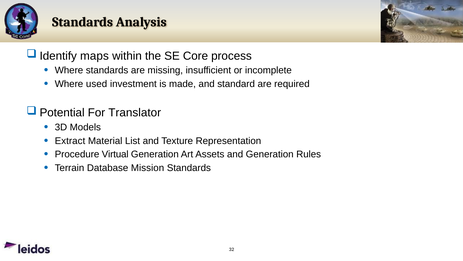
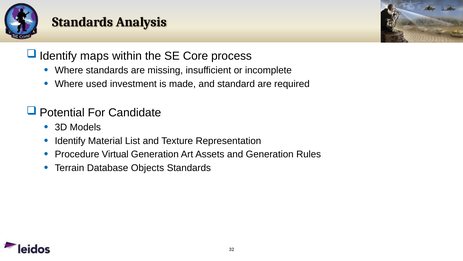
Translator: Translator -> Candidate
Extract: Extract -> Identify
Mission: Mission -> Objects
